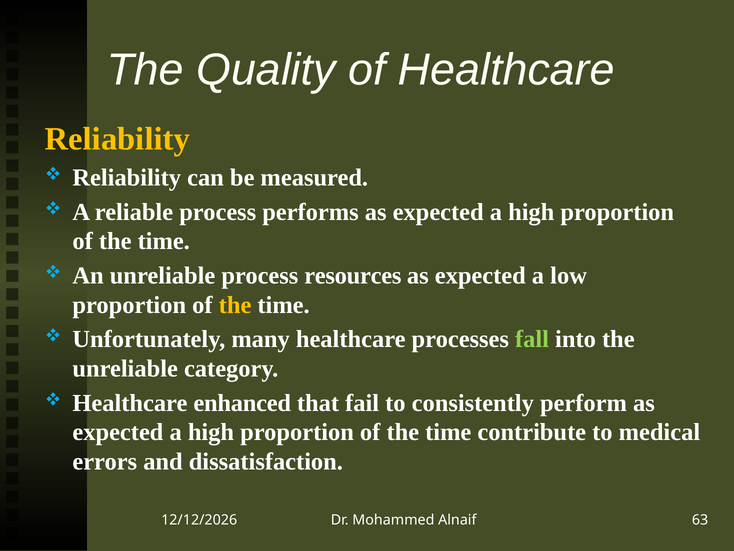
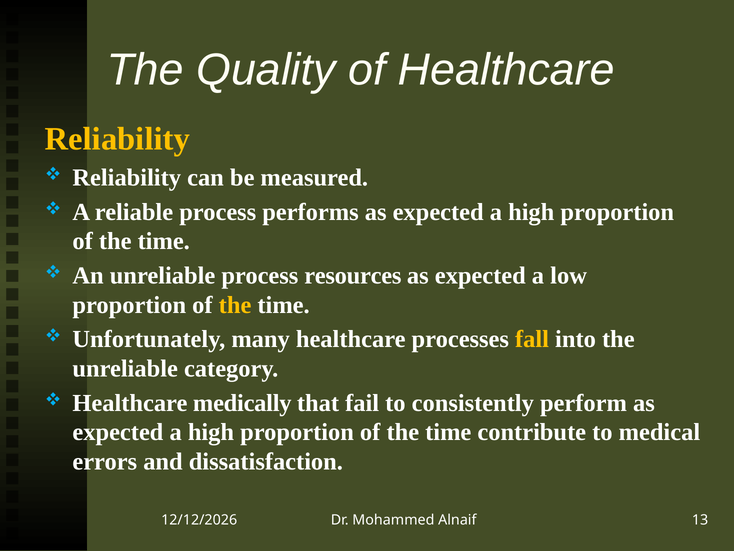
fall colour: light green -> yellow
enhanced: enhanced -> medically
63: 63 -> 13
